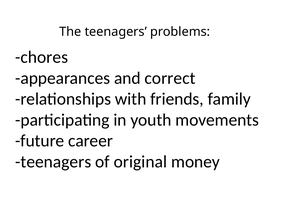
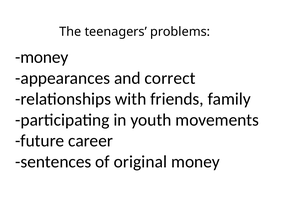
chores at (42, 57): chores -> money
teenagers at (53, 162): teenagers -> sentences
